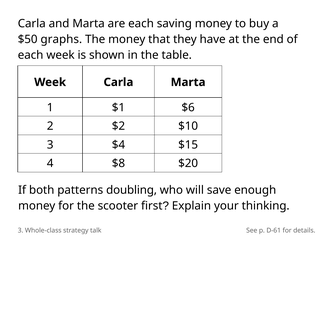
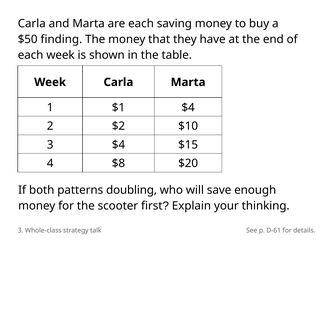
graphs: graphs -> finding
$1 $6: $6 -> $4
